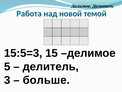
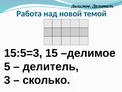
больше: больше -> сколько
